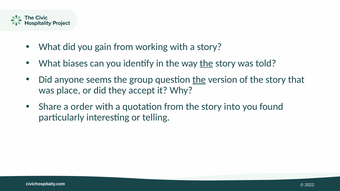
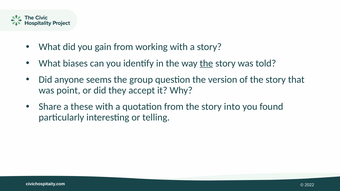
the at (199, 80) underline: present -> none
place: place -> point
order: order -> these
